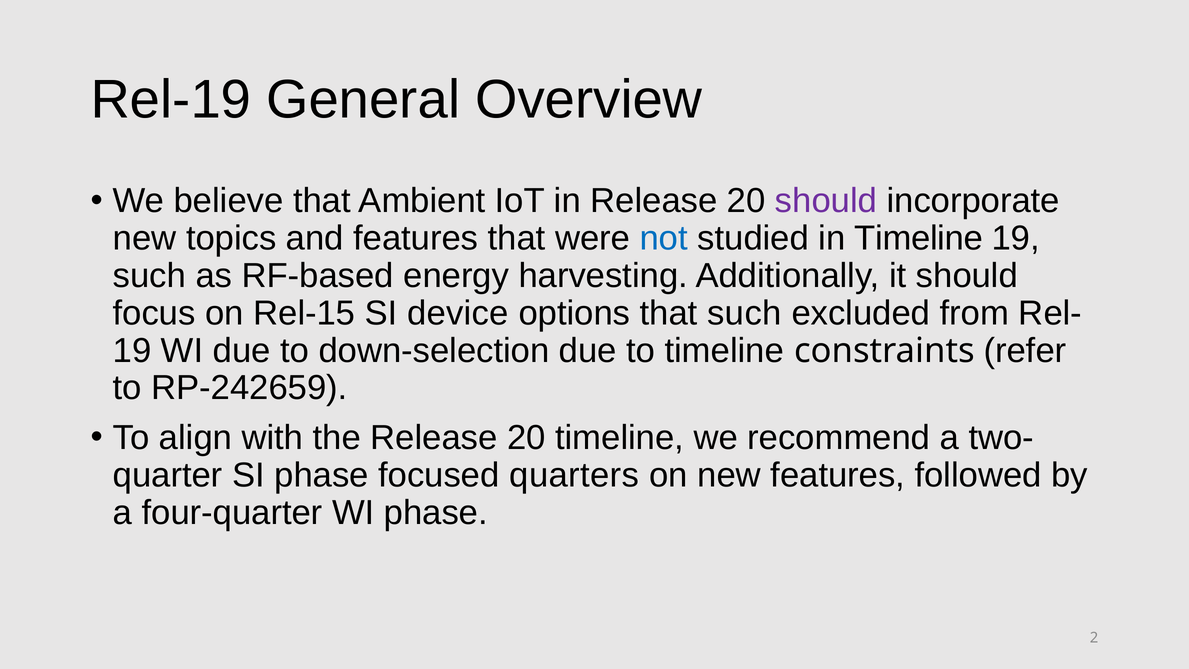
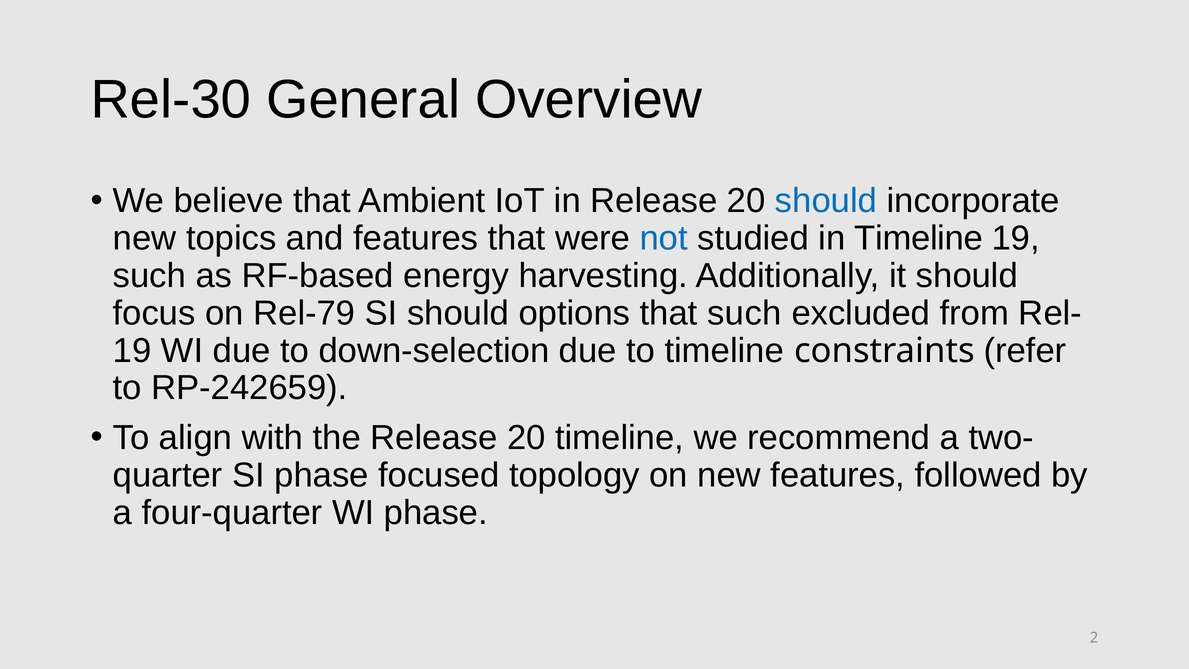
Rel-19: Rel-19 -> Rel-30
should at (826, 201) colour: purple -> blue
Rel-15: Rel-15 -> Rel-79
SI device: device -> should
quarters: quarters -> topology
